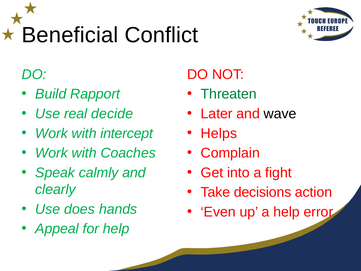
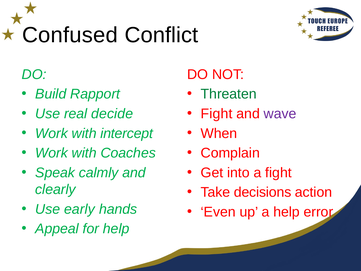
Beneficial: Beneficial -> Confused
Later at (217, 114): Later -> Fight
wave colour: black -> purple
Helps: Helps -> When
does: does -> early
